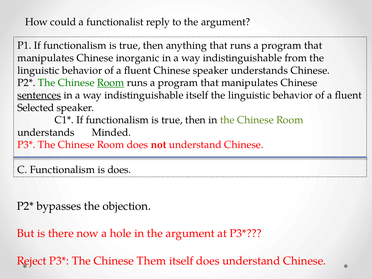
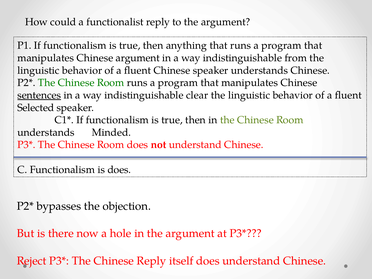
Chinese inorganic: inorganic -> argument
Room at (111, 83) underline: present -> none
indistinguishable itself: itself -> clear
Chinese Them: Them -> Reply
